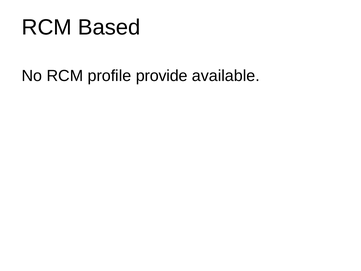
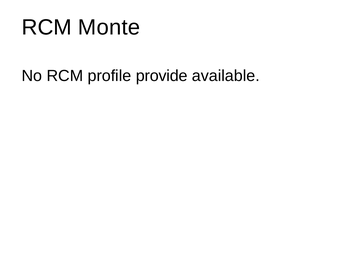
Based: Based -> Monte
